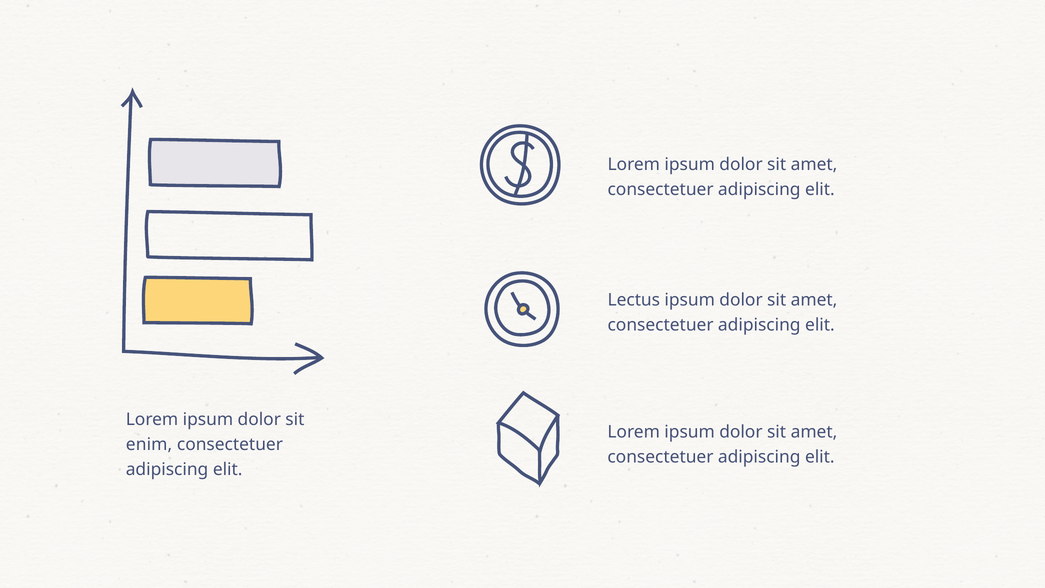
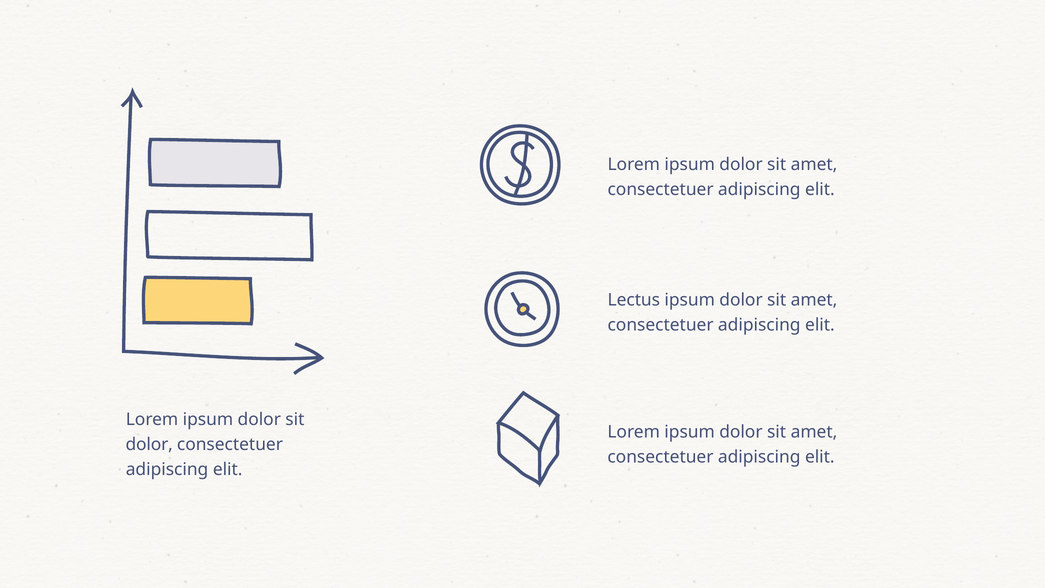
enim at (149, 445): enim -> dolor
